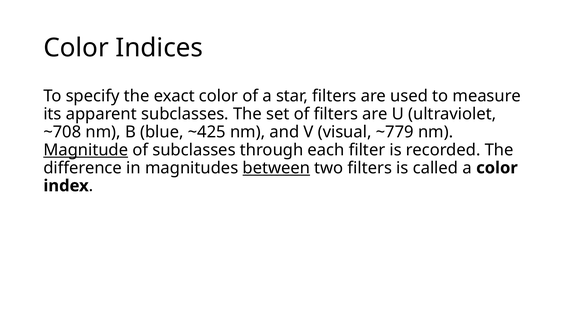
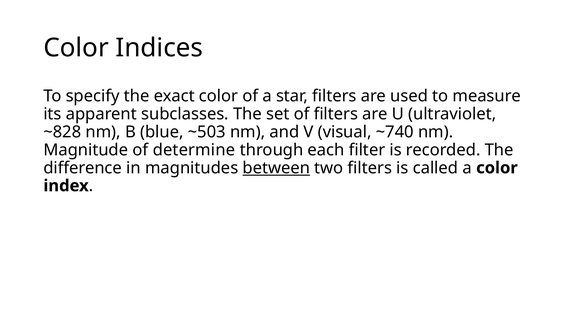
~708: ~708 -> ~828
~425: ~425 -> ~503
~779: ~779 -> ~740
Magnitude underline: present -> none
of subclasses: subclasses -> determine
